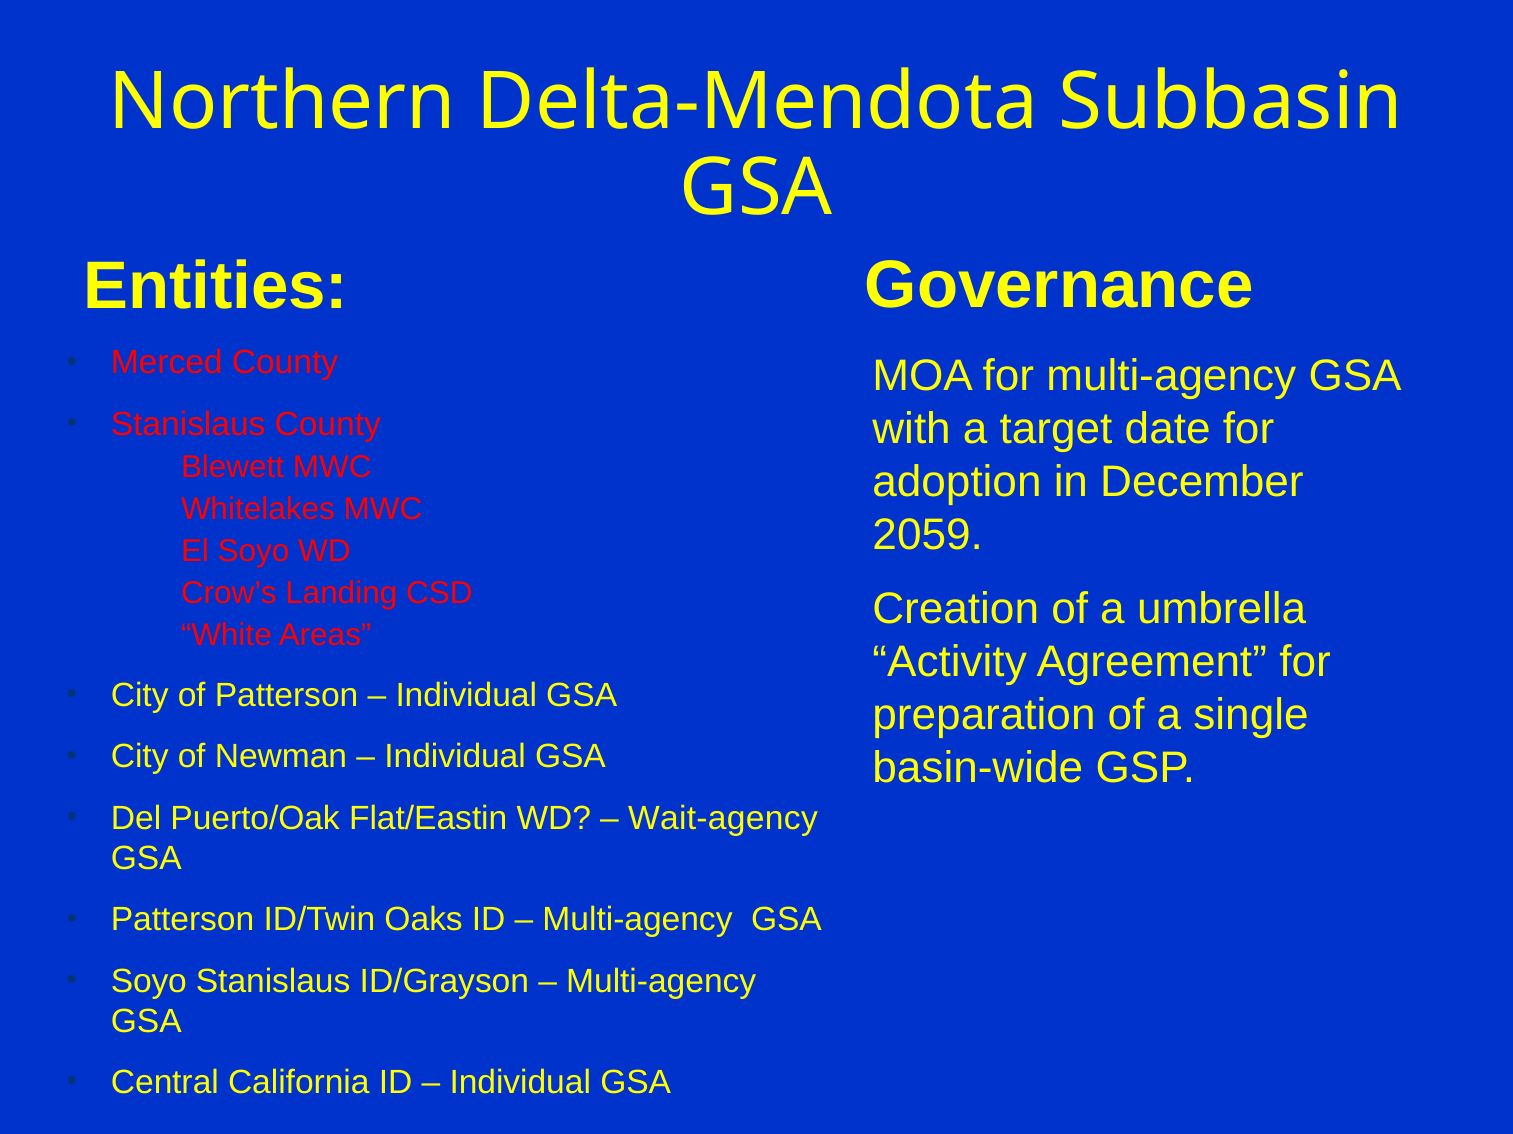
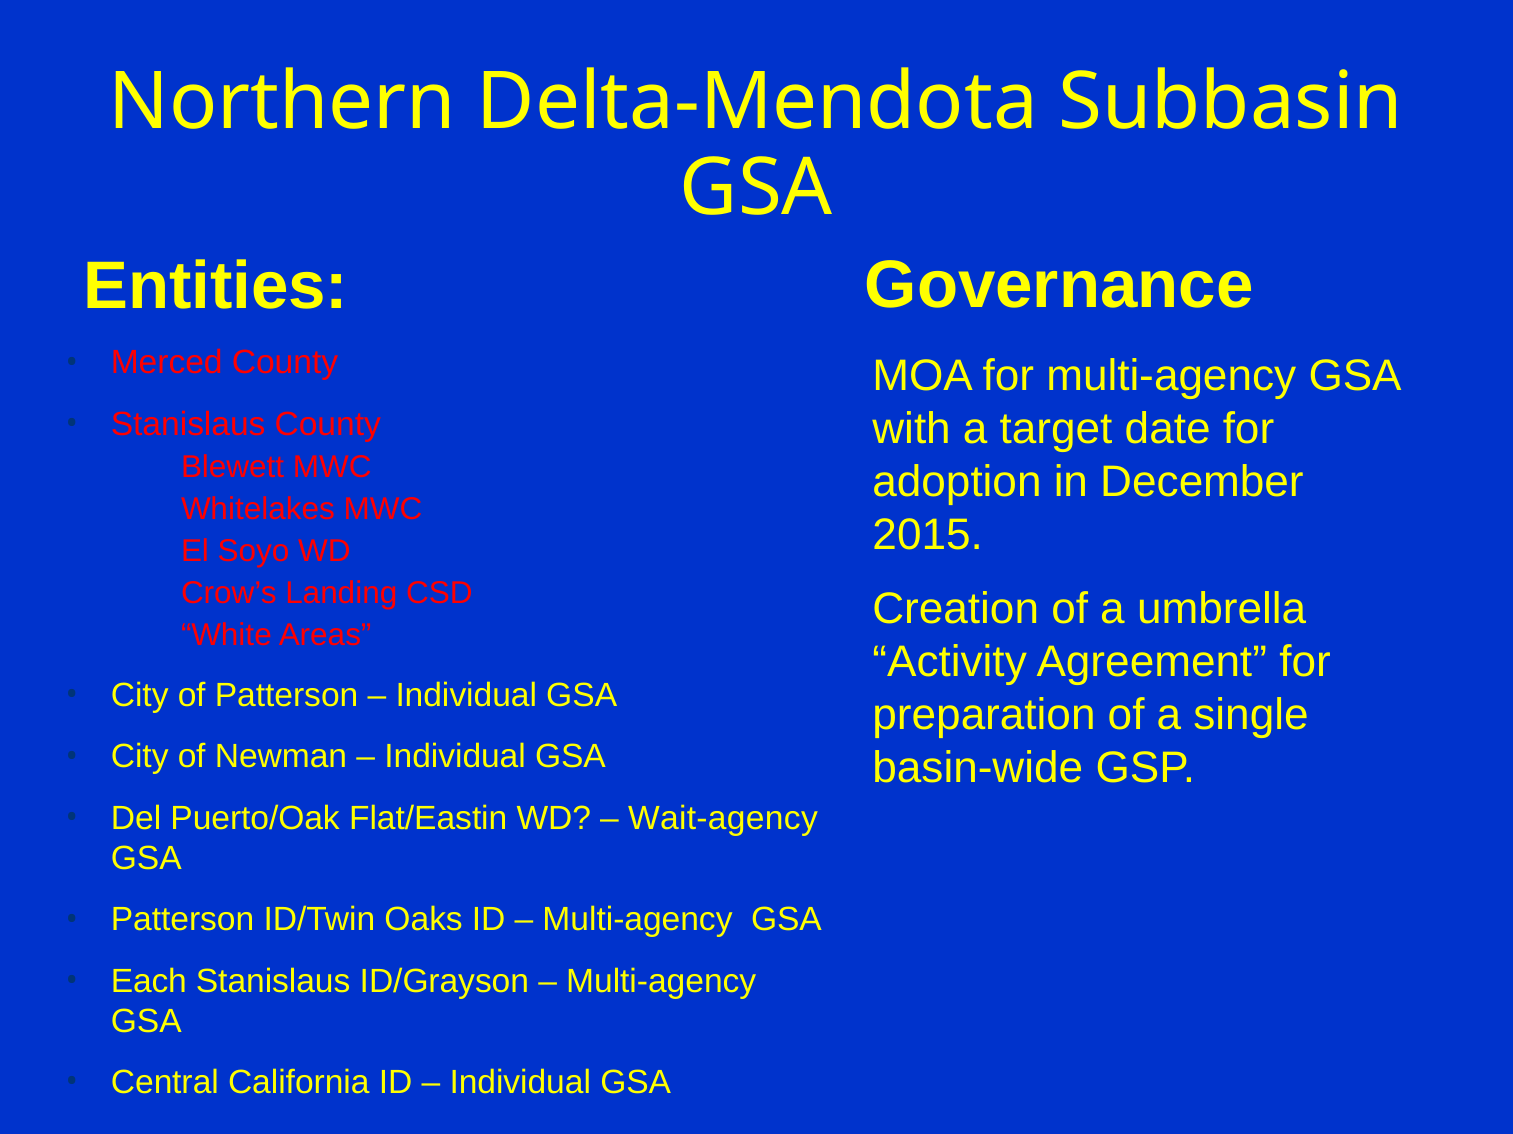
2059: 2059 -> 2015
Soyo at (149, 982): Soyo -> Each
